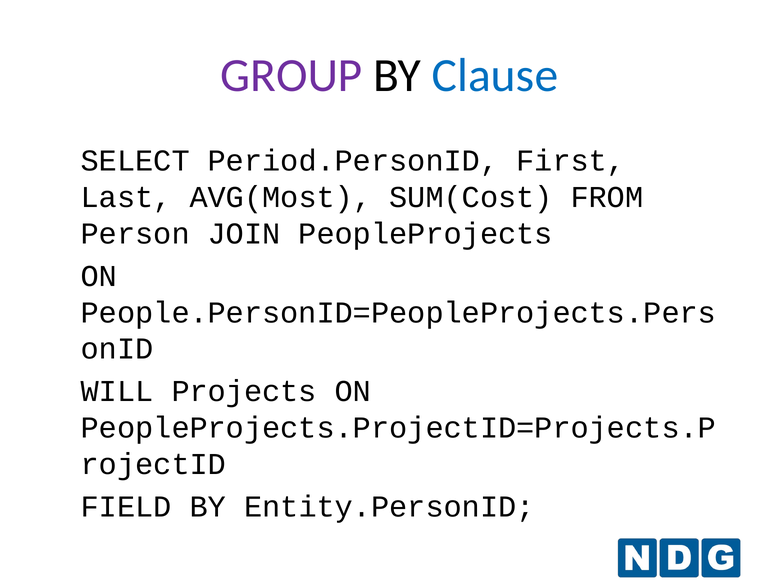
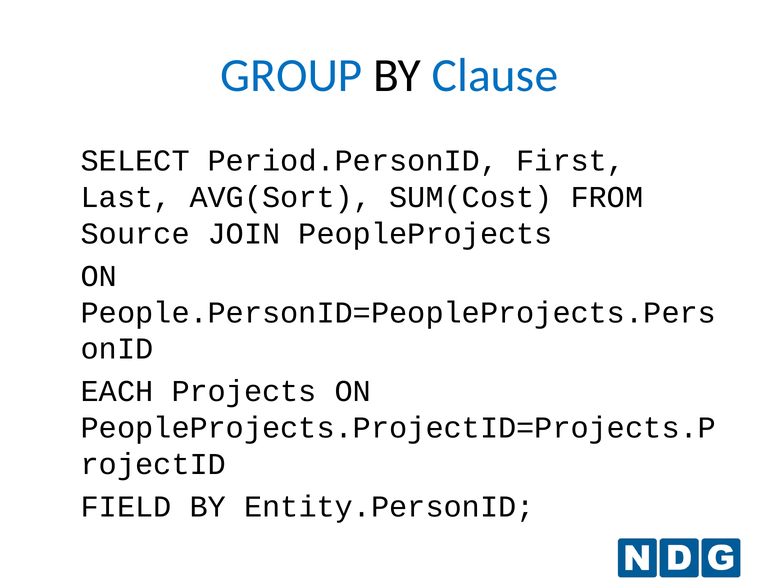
GROUP colour: purple -> blue
AVG(Most: AVG(Most -> AVG(Sort
Person: Person -> Source
WILL: WILL -> EACH
